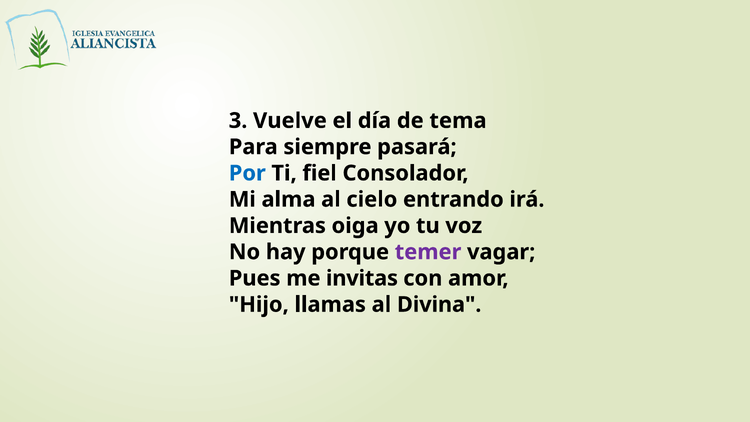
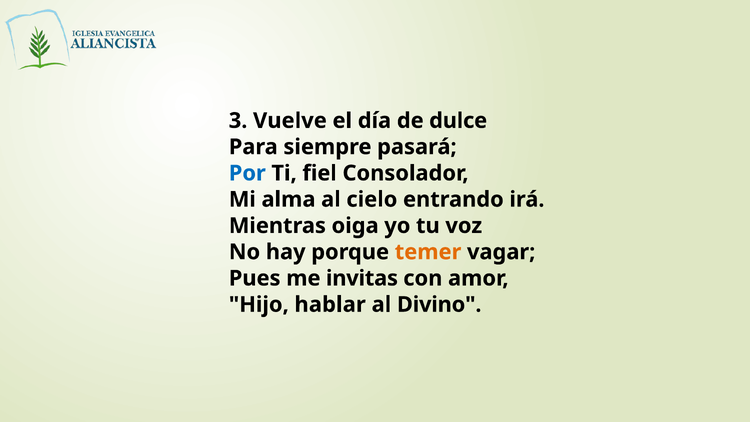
tema: tema -> dulce
temer colour: purple -> orange
llamas: llamas -> hablar
Divina: Divina -> Divino
